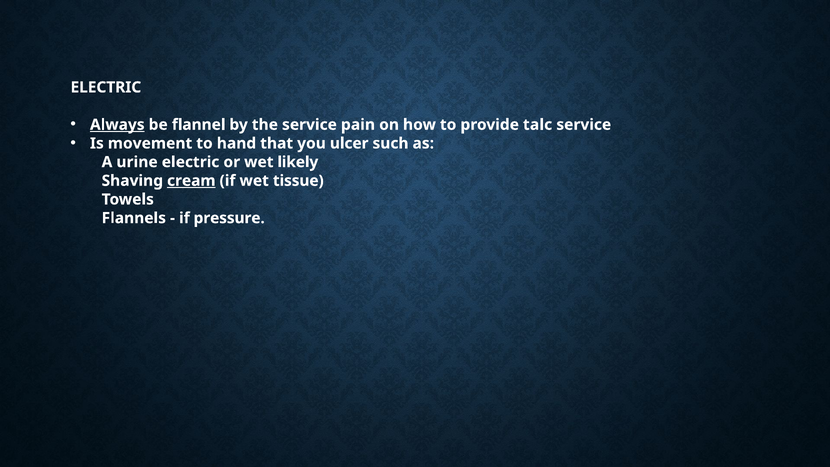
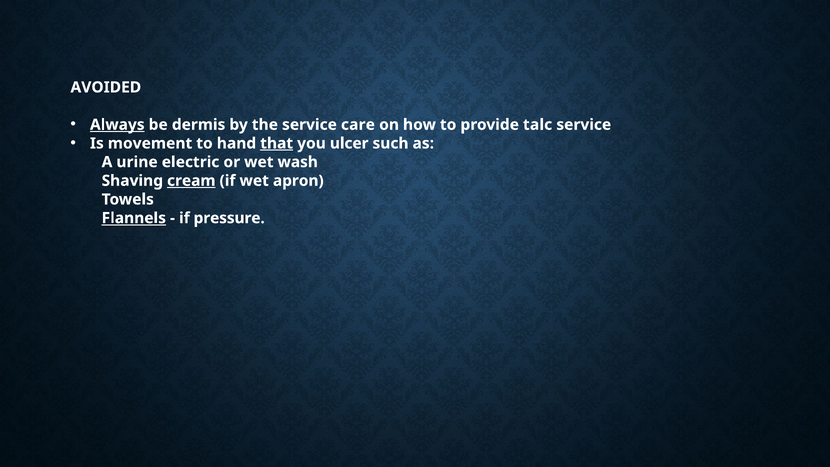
ELECTRIC at (106, 87): ELECTRIC -> AVOIDED
flannel: flannel -> dermis
pain: pain -> care
that underline: none -> present
likely: likely -> wash
tissue: tissue -> apron
Flannels underline: none -> present
